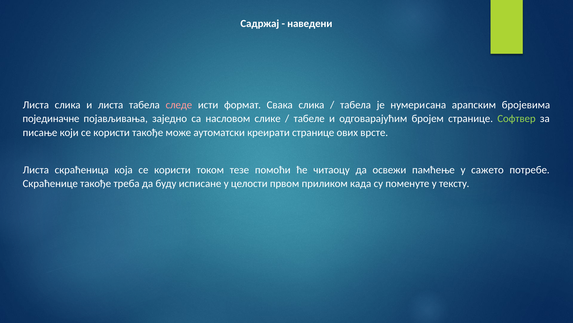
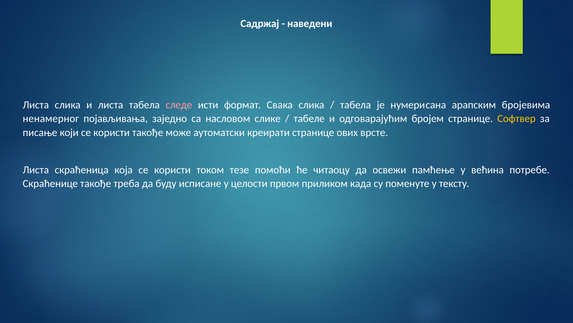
појединачне: појединачне -> ненамерног
Софтвер colour: light green -> yellow
сажето: сажето -> већина
